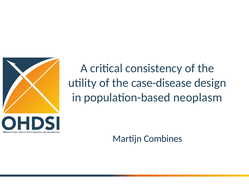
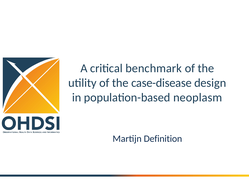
consistency: consistency -> benchmark
Combines: Combines -> Definition
